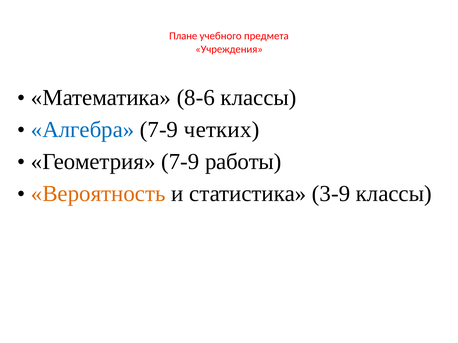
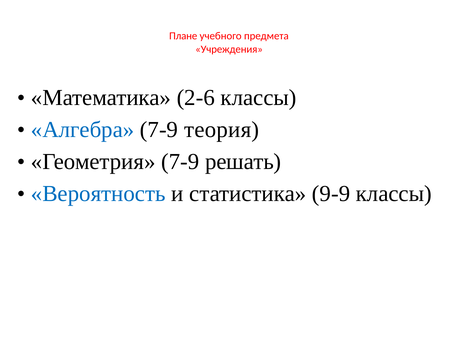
8-6: 8-6 -> 2-6
четких: четких -> теория
работы: работы -> решать
Вероятность colour: orange -> blue
3-9: 3-9 -> 9-9
